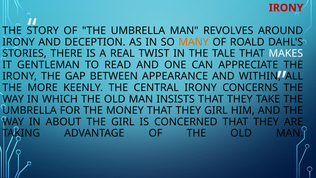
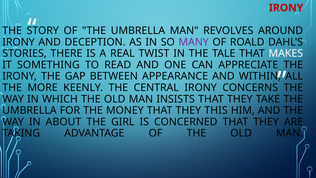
MANY colour: orange -> purple
GENTLEMAN: GENTLEMAN -> SOMETHING
THEY GIRL: GIRL -> THIS
